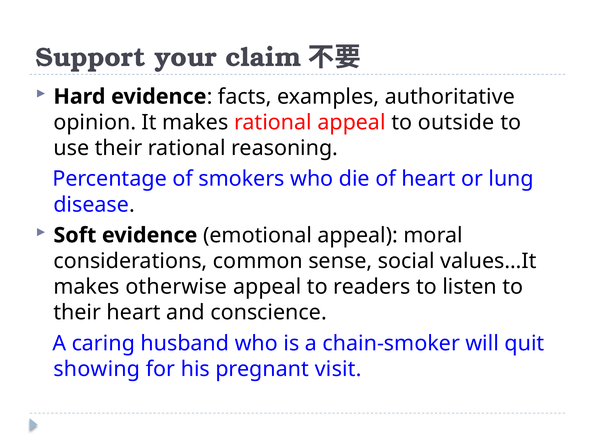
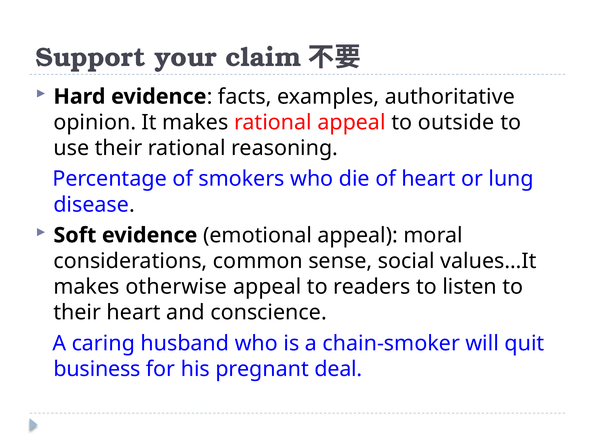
showing: showing -> business
visit: visit -> deal
